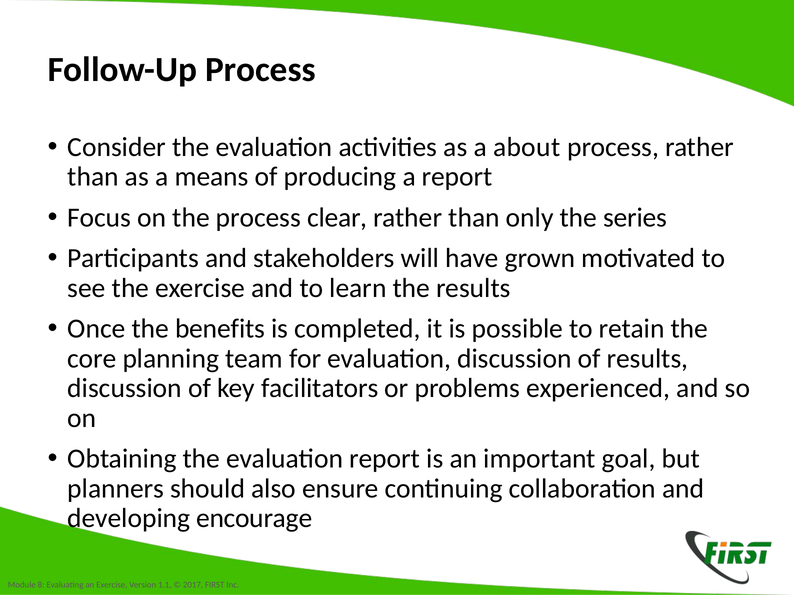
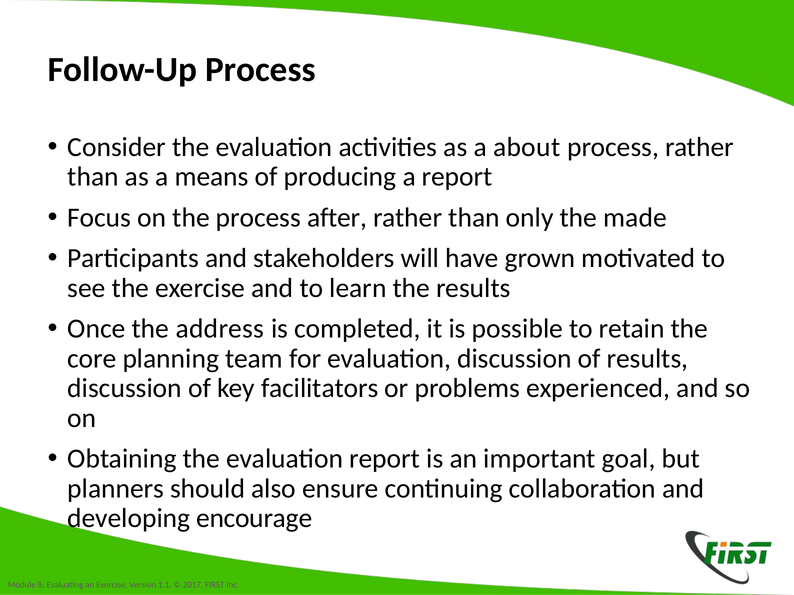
clear: clear -> after
series: series -> made
benefits: benefits -> address
